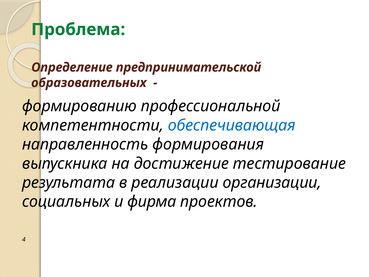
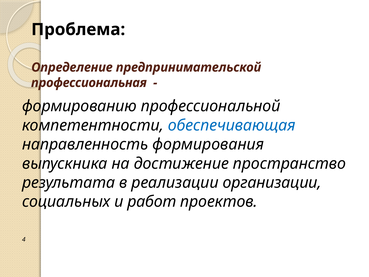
Проблема colour: green -> black
образовательных: образовательных -> профессиональная
тестирование: тестирование -> пространство
фирма: фирма -> работ
